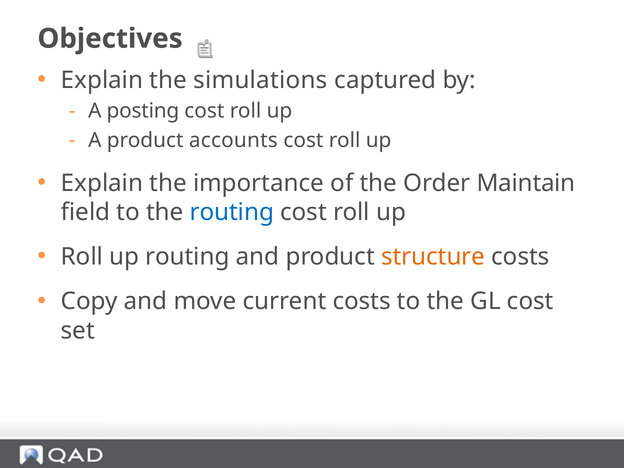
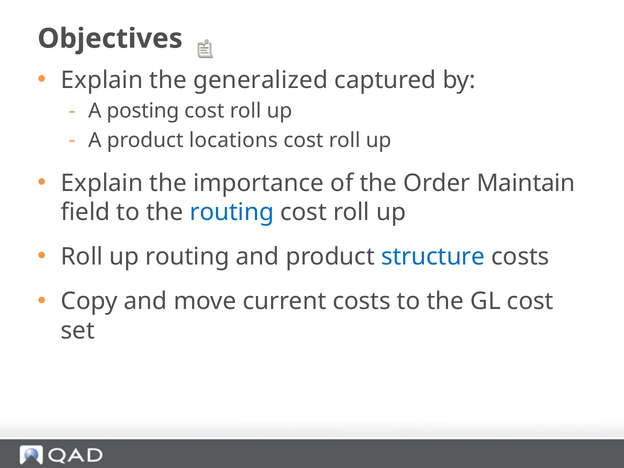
simulations: simulations -> generalized
accounts: accounts -> locations
structure colour: orange -> blue
